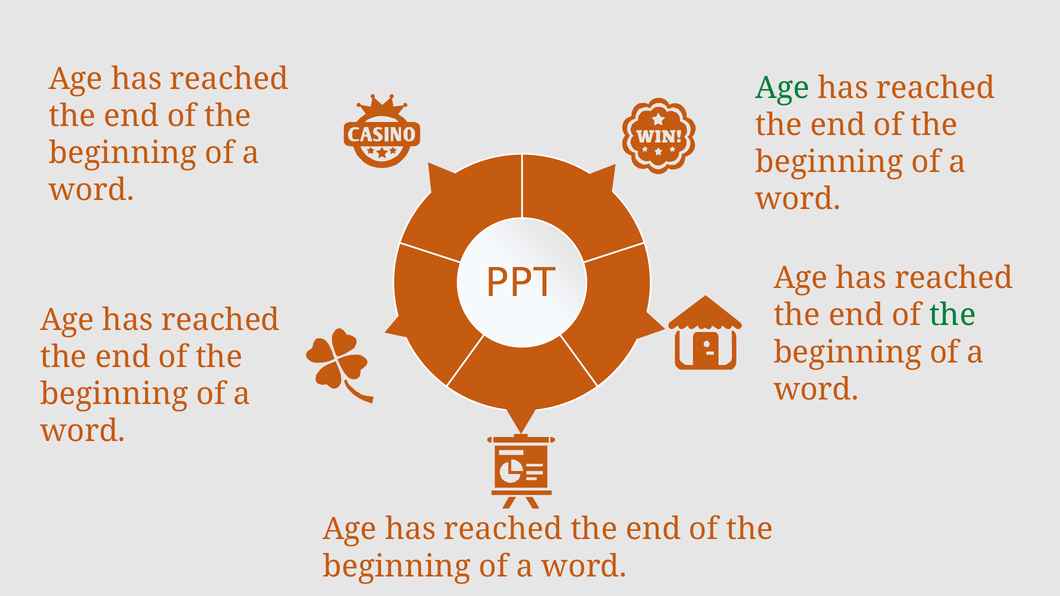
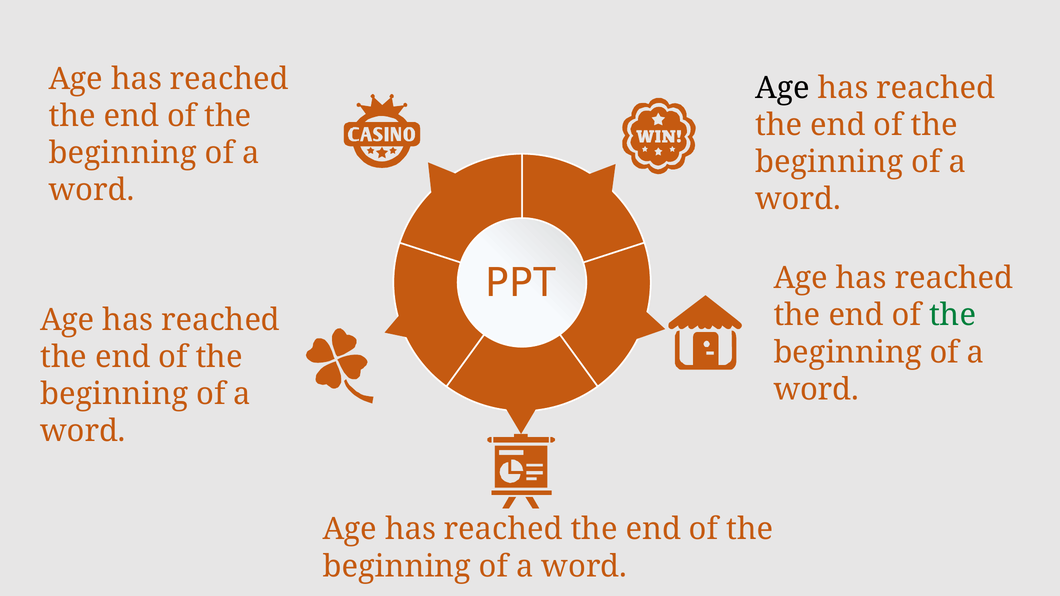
Age at (782, 88) colour: green -> black
